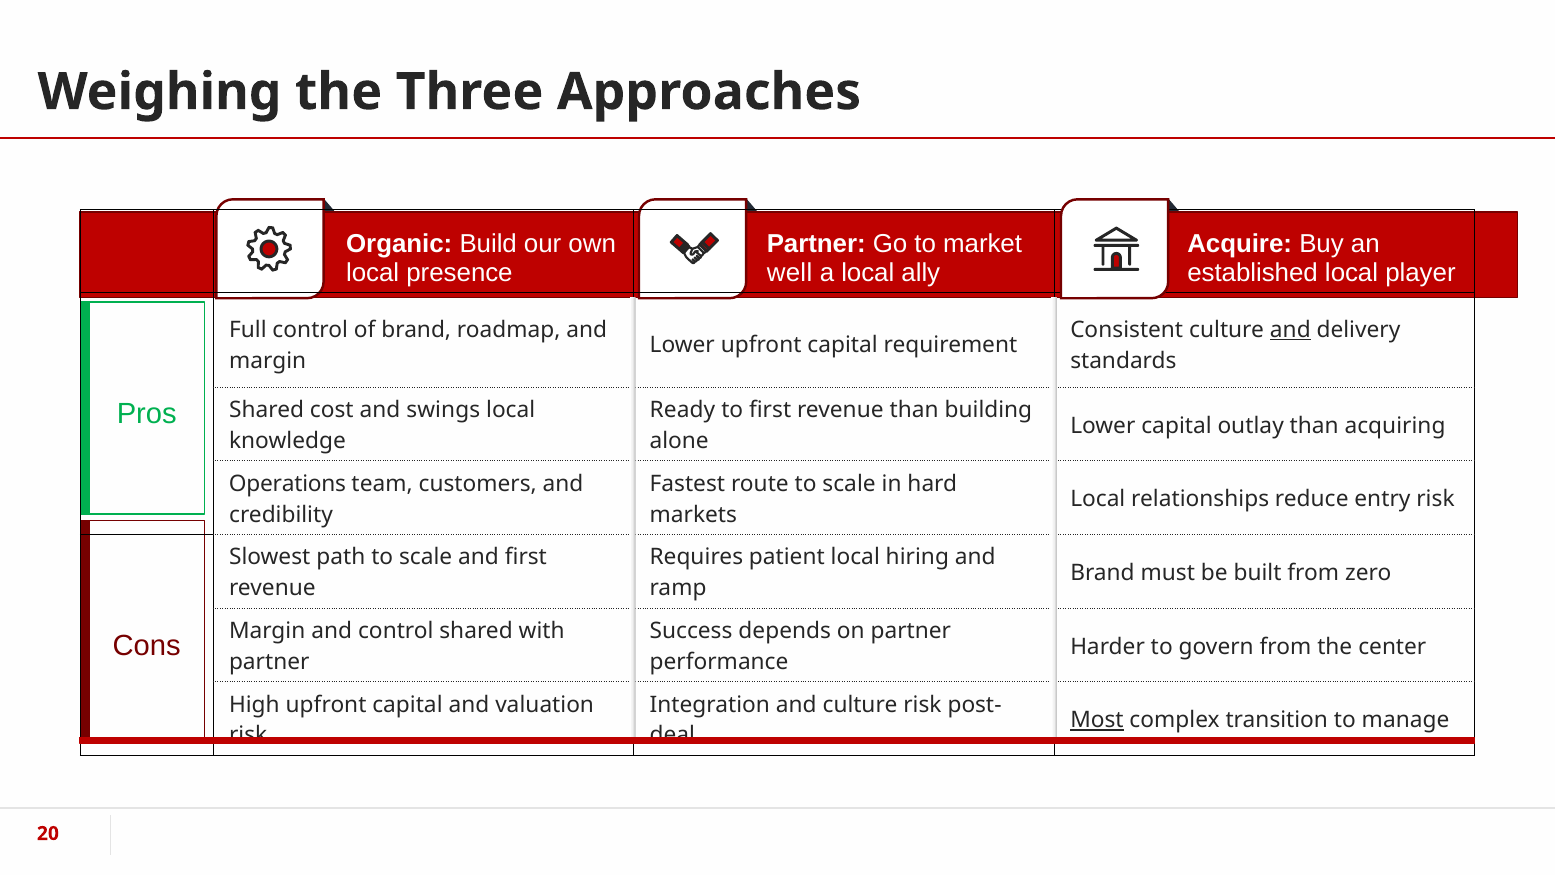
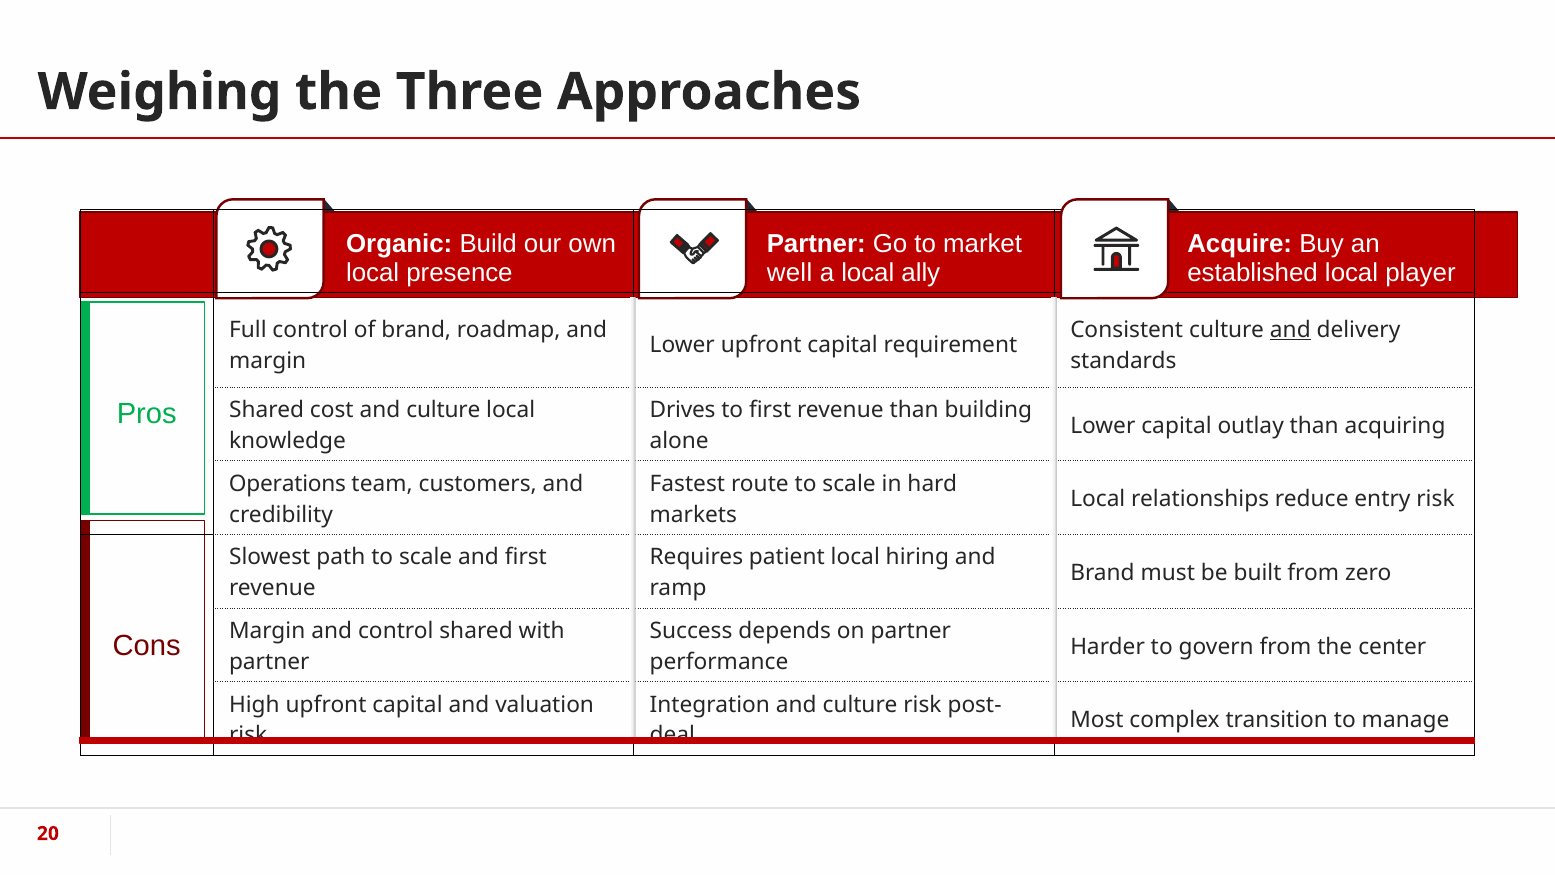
cost and swings: swings -> culture
Ready: Ready -> Drives
Most underline: present -> none
